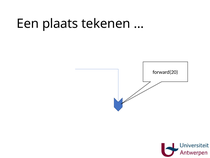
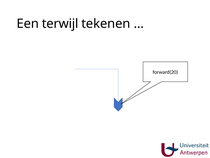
plaats: plaats -> terwijl
